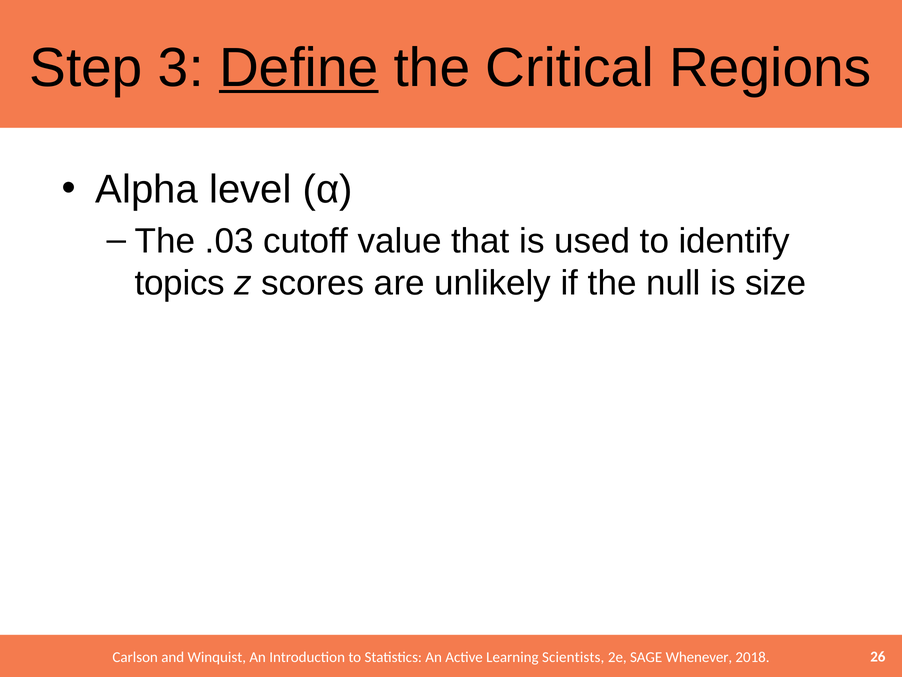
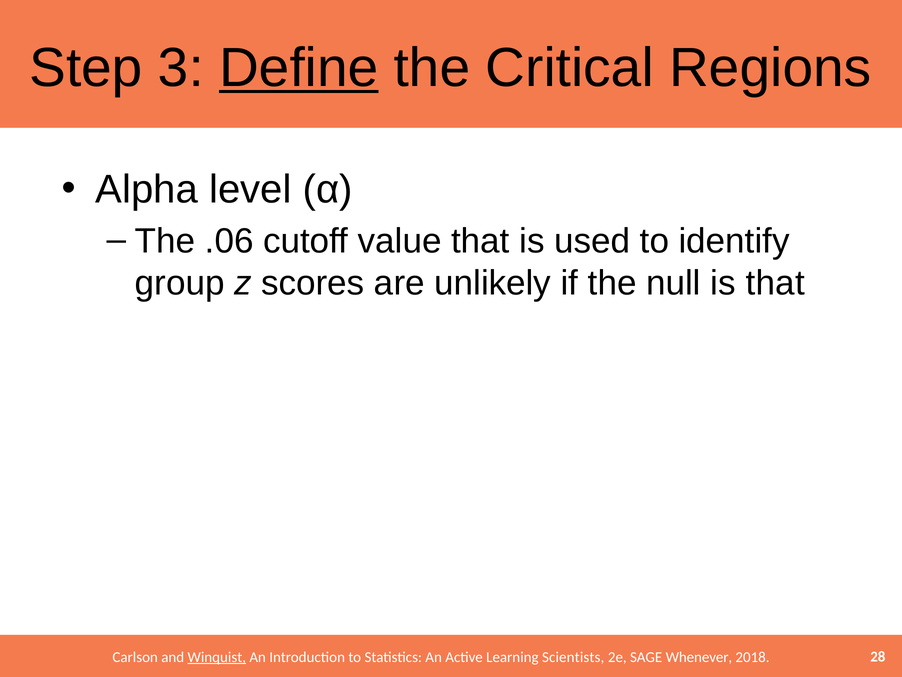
.03: .03 -> .06
topics: topics -> group
is size: size -> that
Winquist underline: none -> present
26: 26 -> 28
